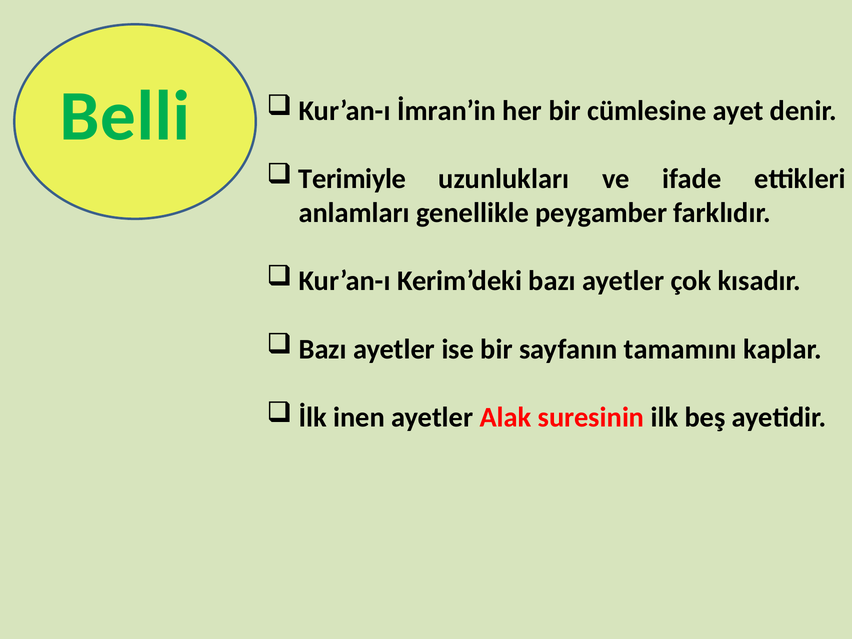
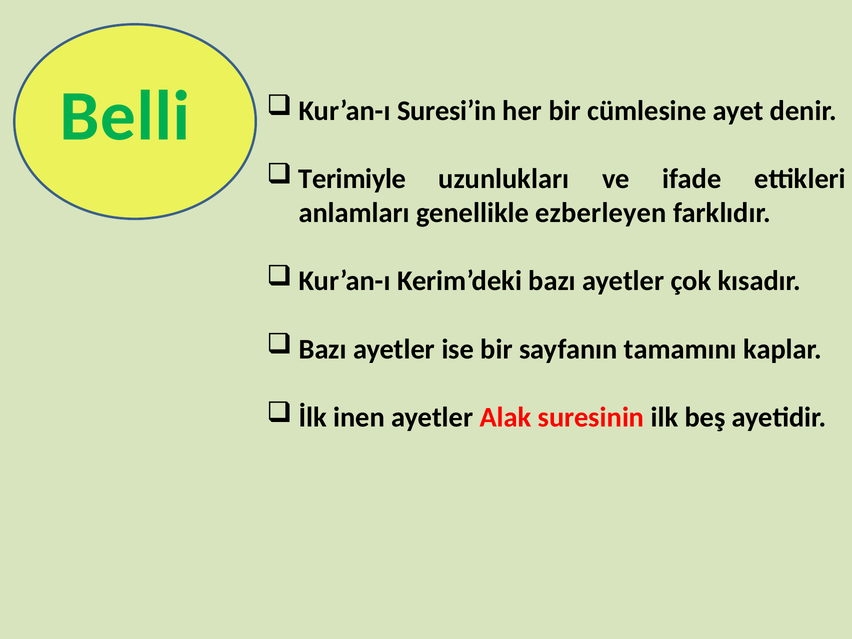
İmran’in: İmran’in -> Suresi’in
peygamber: peygamber -> ezberleyen
